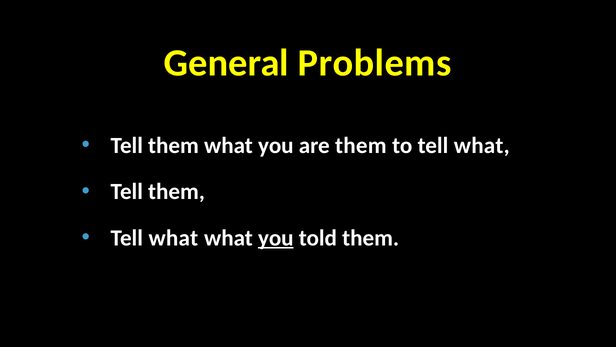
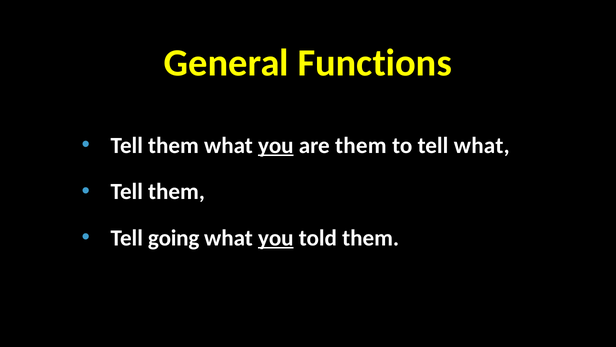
Problems: Problems -> Functions
you at (276, 145) underline: none -> present
what at (173, 238): what -> going
